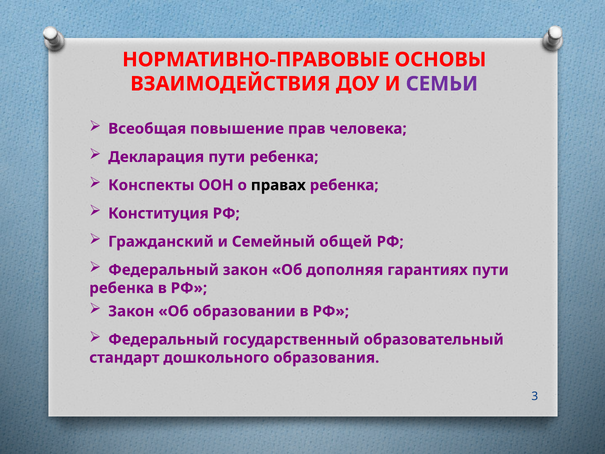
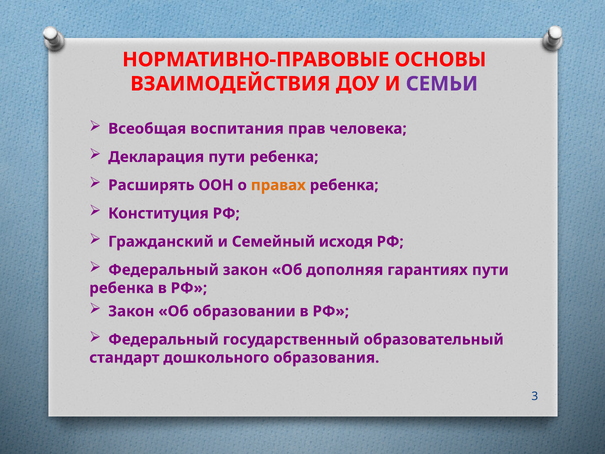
повышение: повышение -> воспитания
Конспекты: Конспекты -> Расширять
правах colour: black -> orange
общей: общей -> исходя
